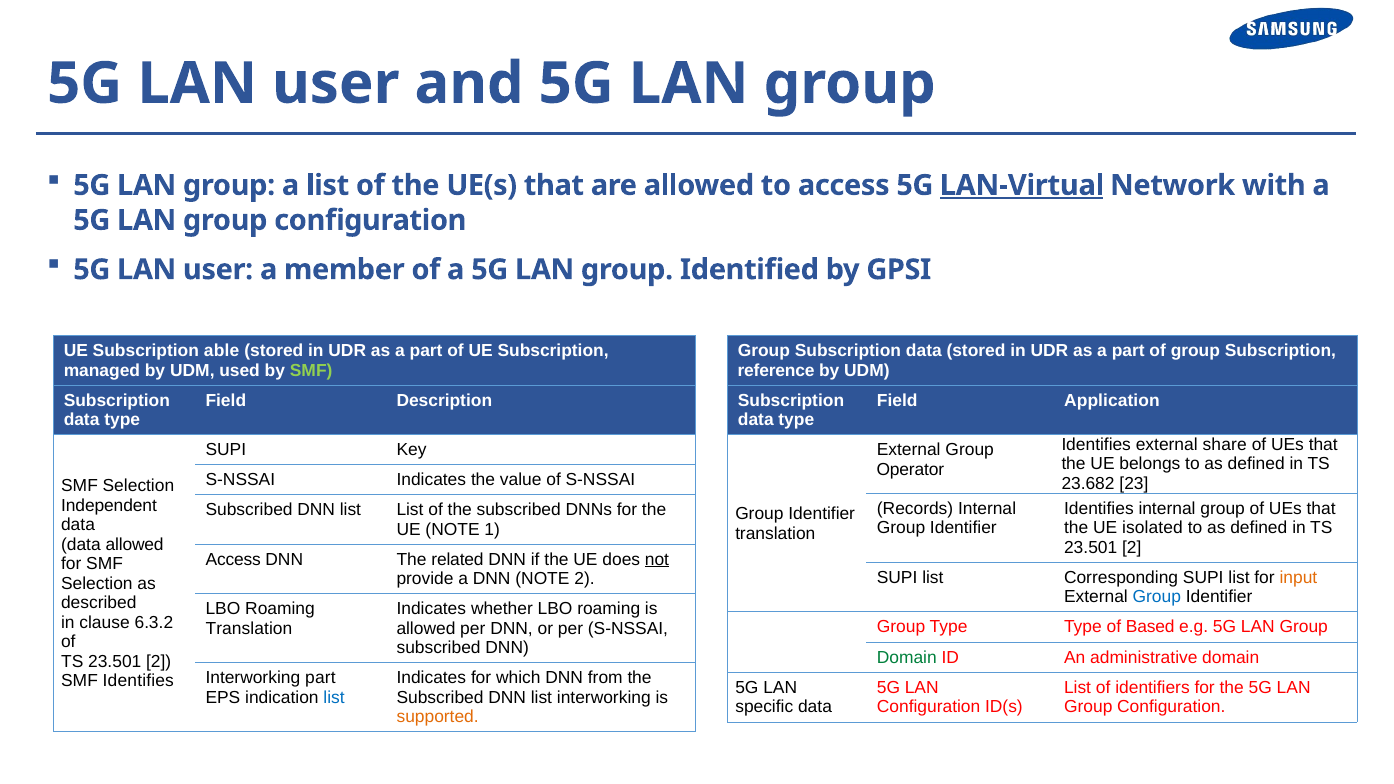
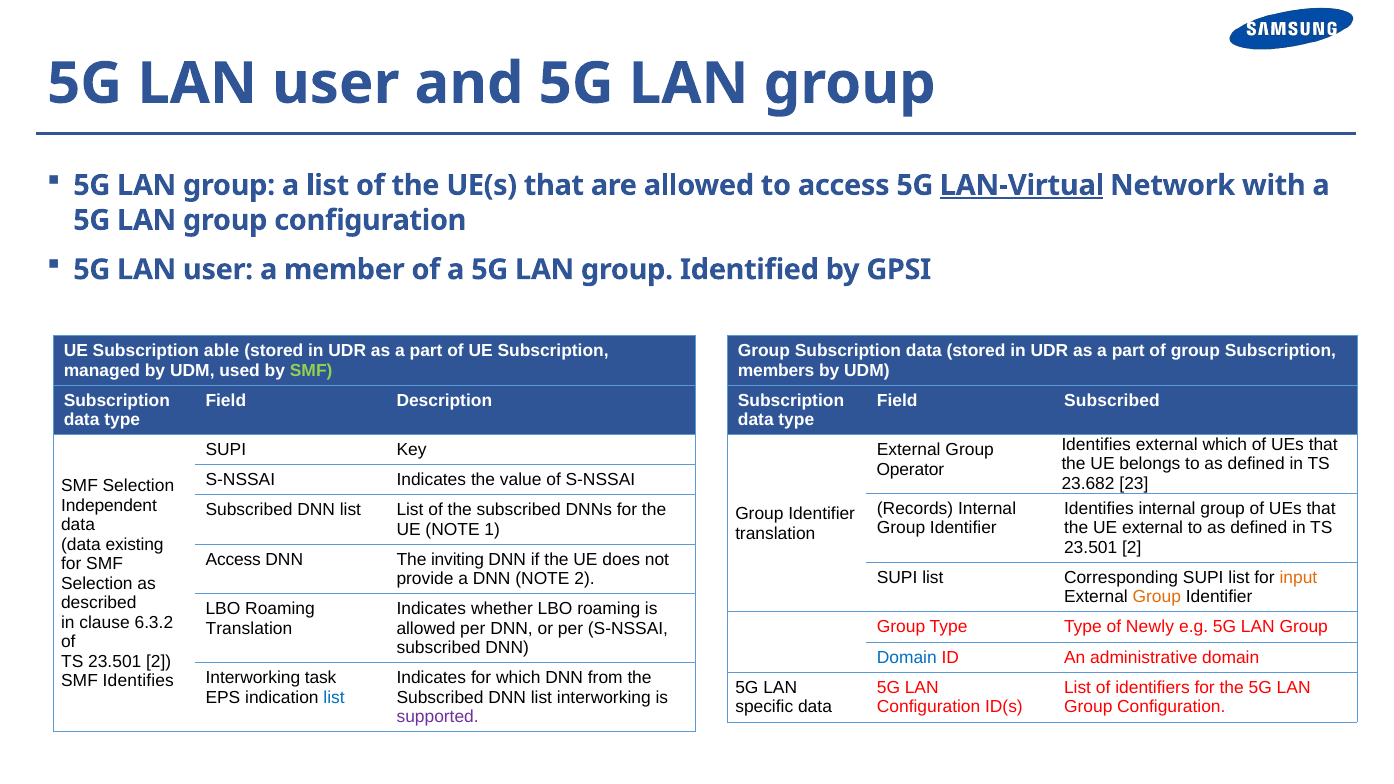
reference: reference -> members
Field Application: Application -> Subscribed
external share: share -> which
UE isolated: isolated -> external
data allowed: allowed -> existing
related: related -> inviting
not underline: present -> none
Group at (1157, 597) colour: blue -> orange
Based: Based -> Newly
Domain at (907, 658) colour: green -> blue
Interworking part: part -> task
supported colour: orange -> purple
